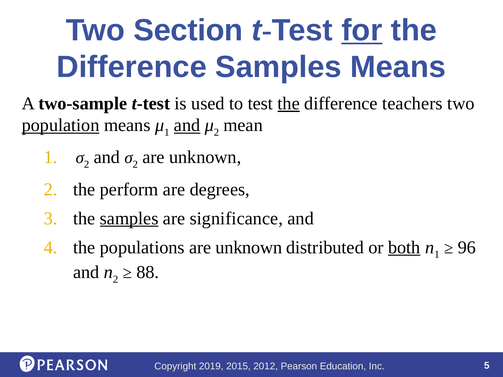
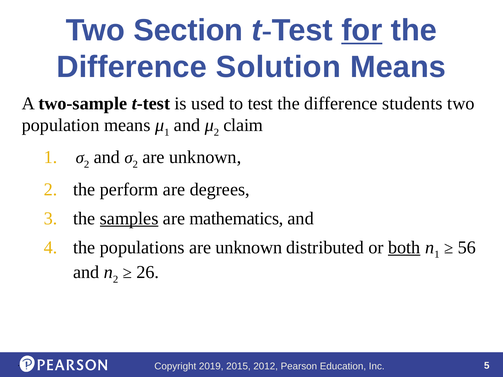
Difference Samples: Samples -> Solution
the at (289, 104) underline: present -> none
teachers: teachers -> students
population underline: present -> none
and at (187, 125) underline: present -> none
mean: mean -> claim
significance: significance -> mathematics
96: 96 -> 56
88: 88 -> 26
